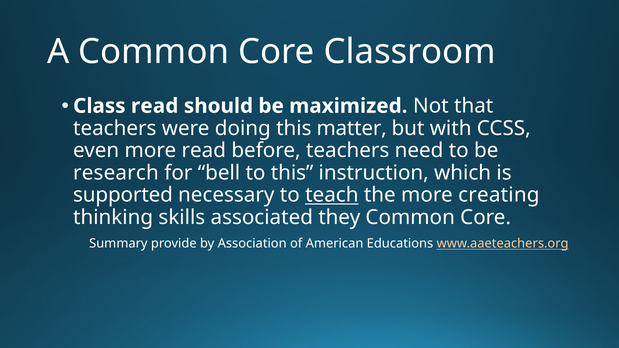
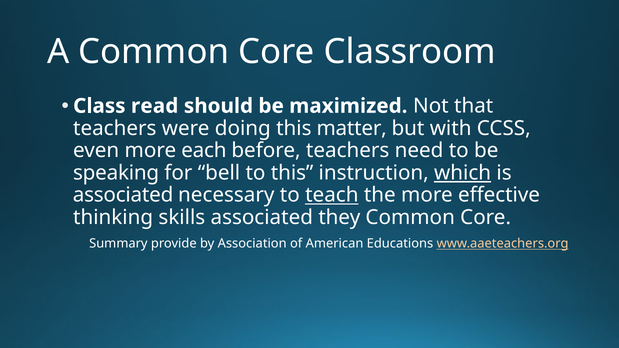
more read: read -> each
research: research -> speaking
which underline: none -> present
supported at (123, 195): supported -> associated
creating: creating -> effective
